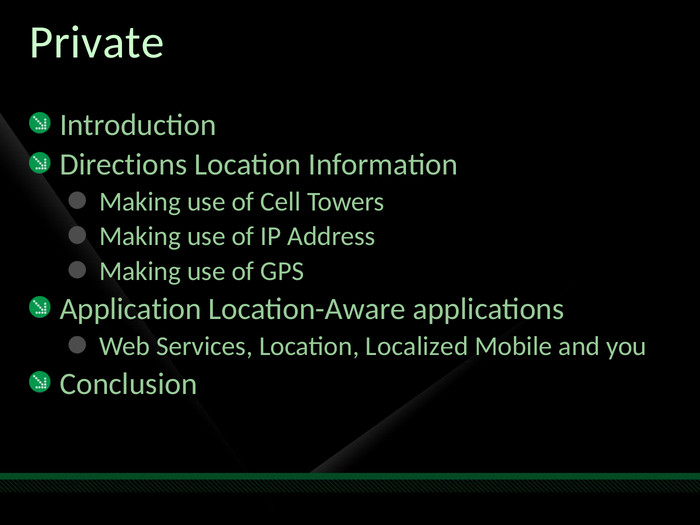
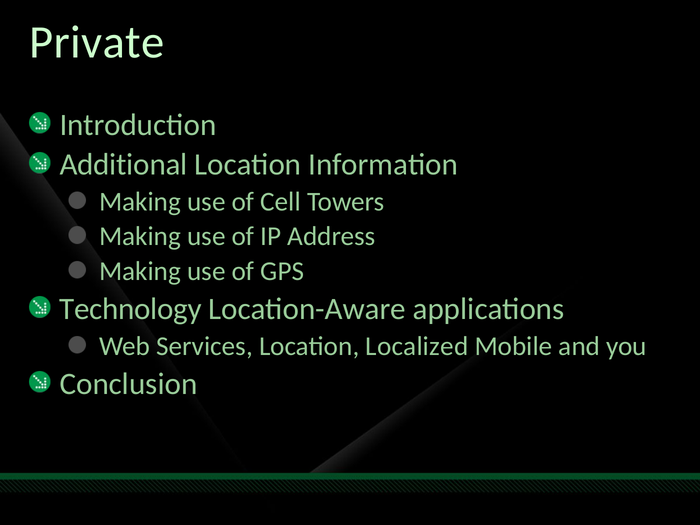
Directions: Directions -> Additional
Application: Application -> Technology
